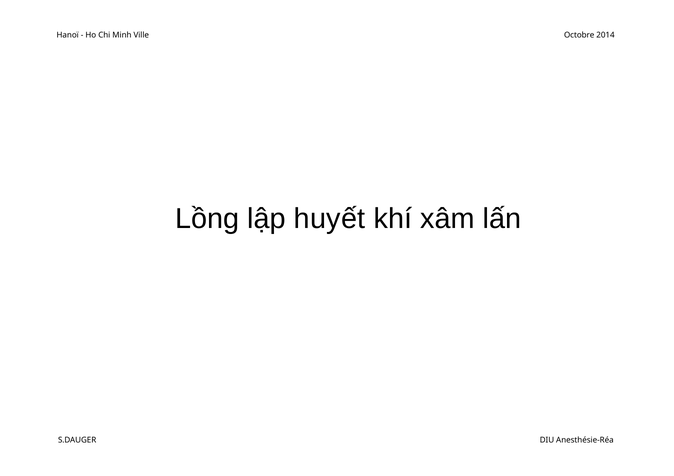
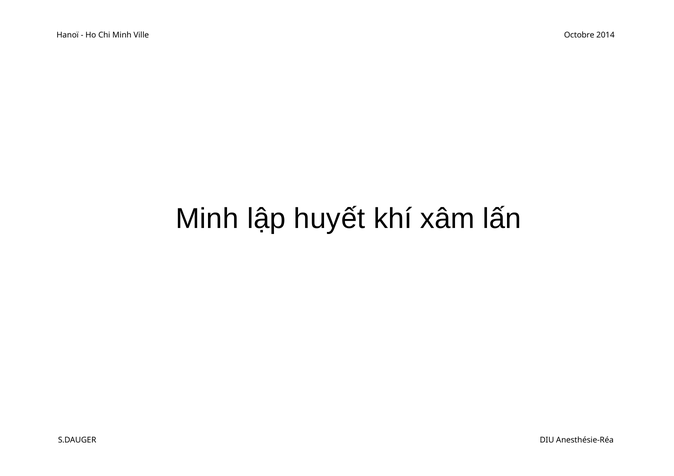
Lồng at (207, 219): Lồng -> Minh
